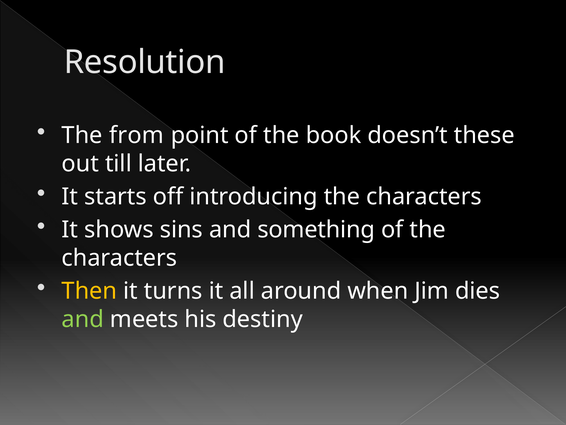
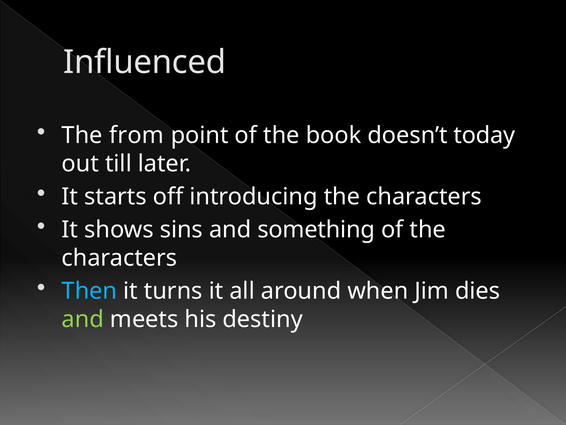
Resolution: Resolution -> Influenced
these: these -> today
Then colour: yellow -> light blue
